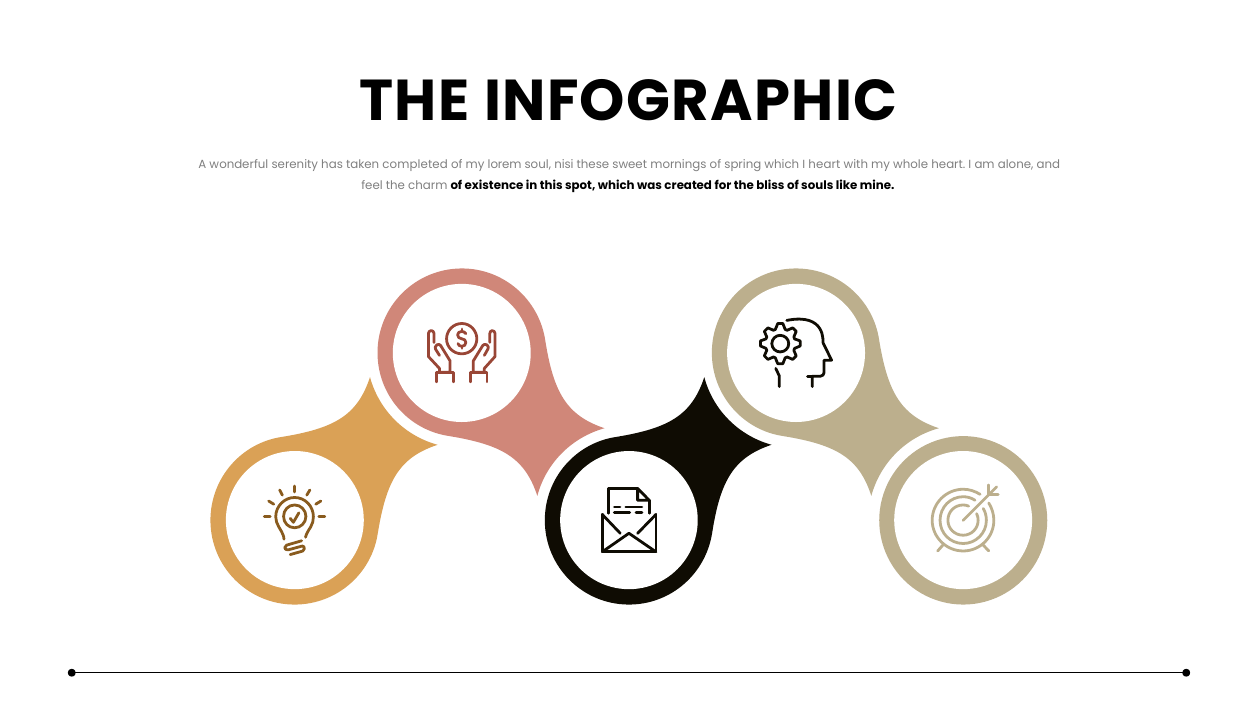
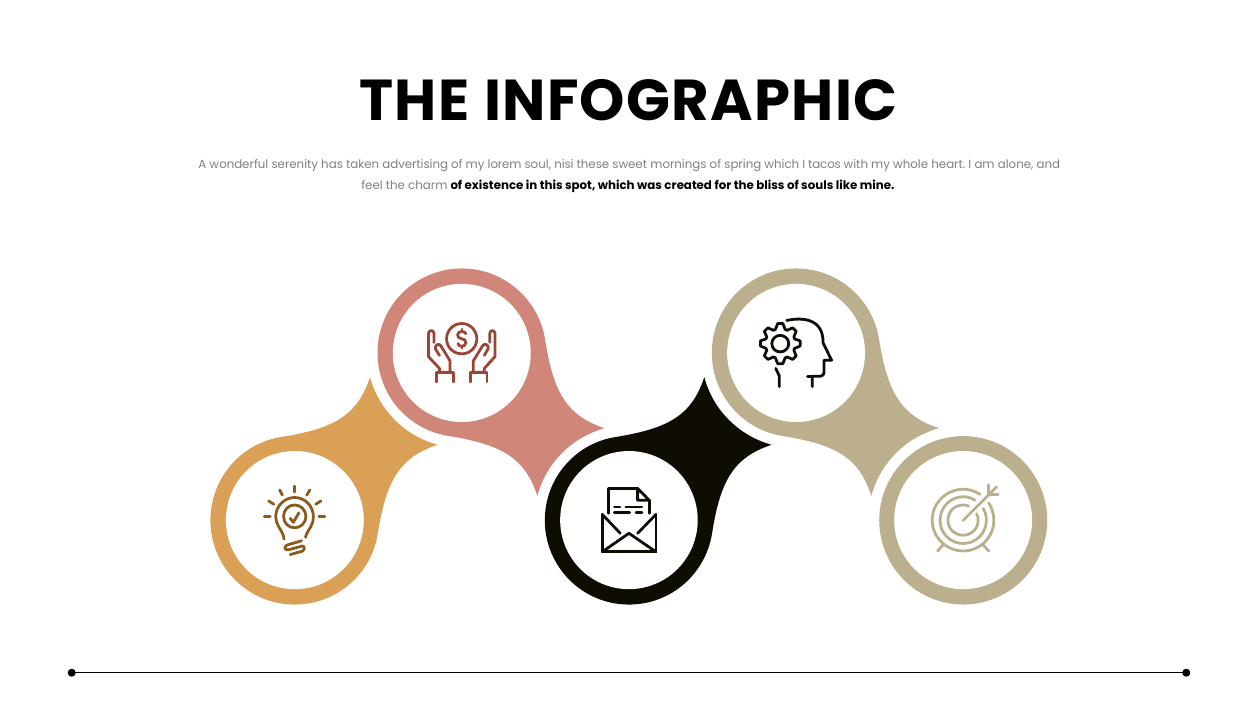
completed: completed -> advertising
I heart: heart -> tacos
